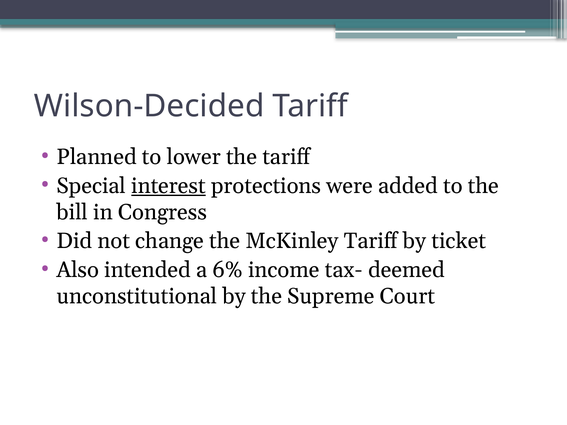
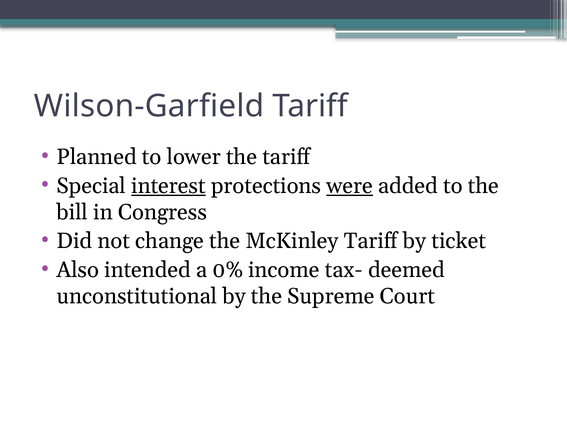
Wilson-Decided: Wilson-Decided -> Wilson-Garfield
were underline: none -> present
6%: 6% -> 0%
